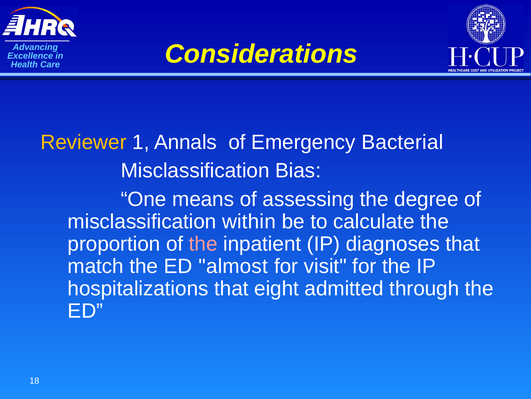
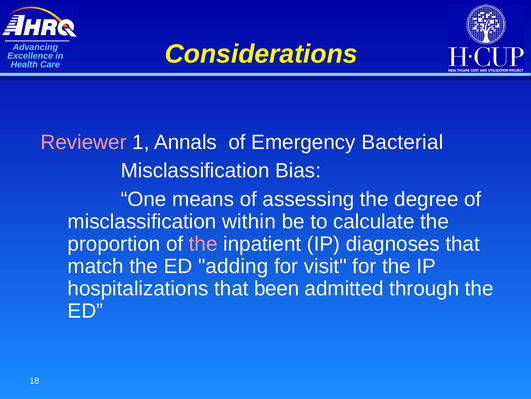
Reviewer colour: yellow -> pink
almost: almost -> adding
eight: eight -> been
